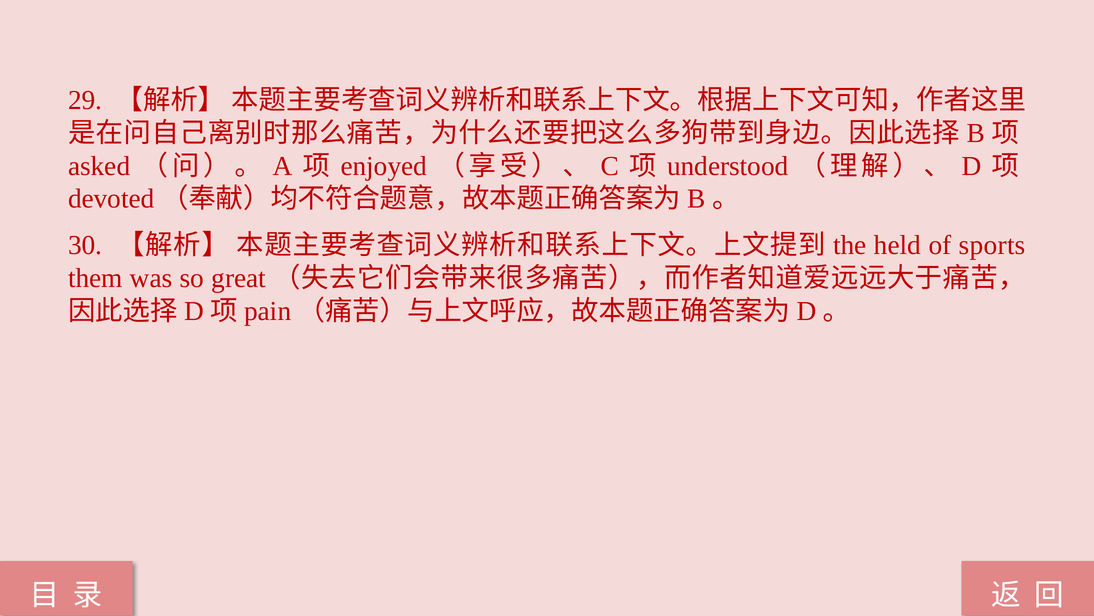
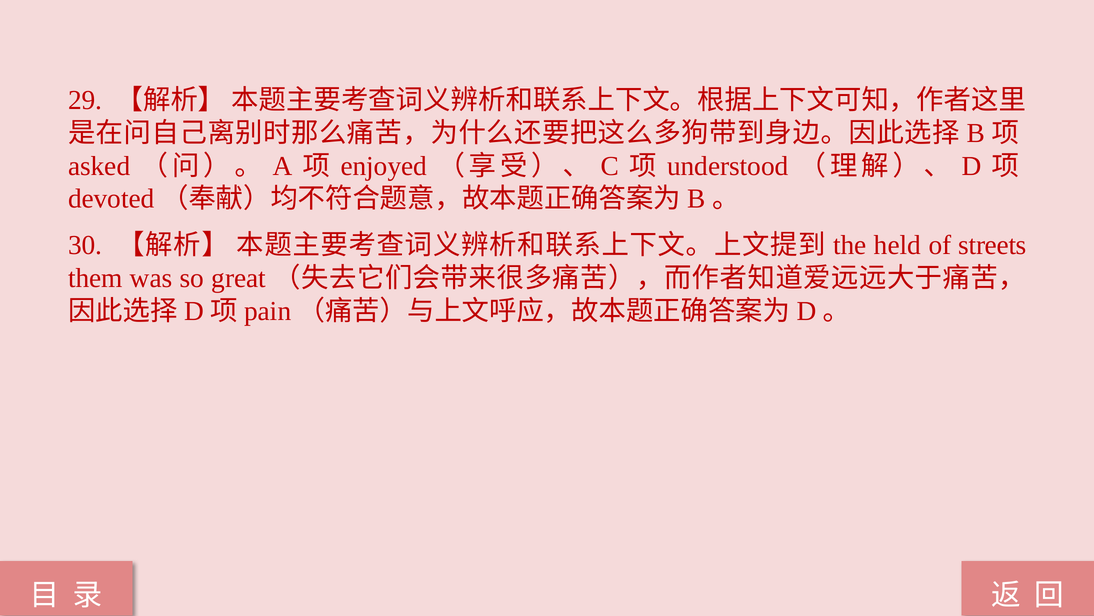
sports: sports -> streets
